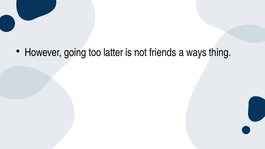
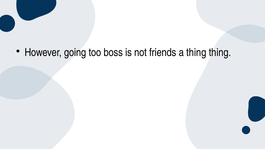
latter: latter -> boss
a ways: ways -> thing
